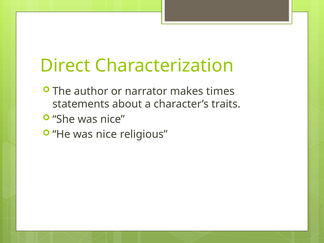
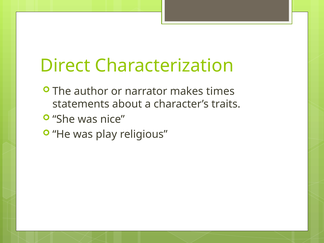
He was nice: nice -> play
